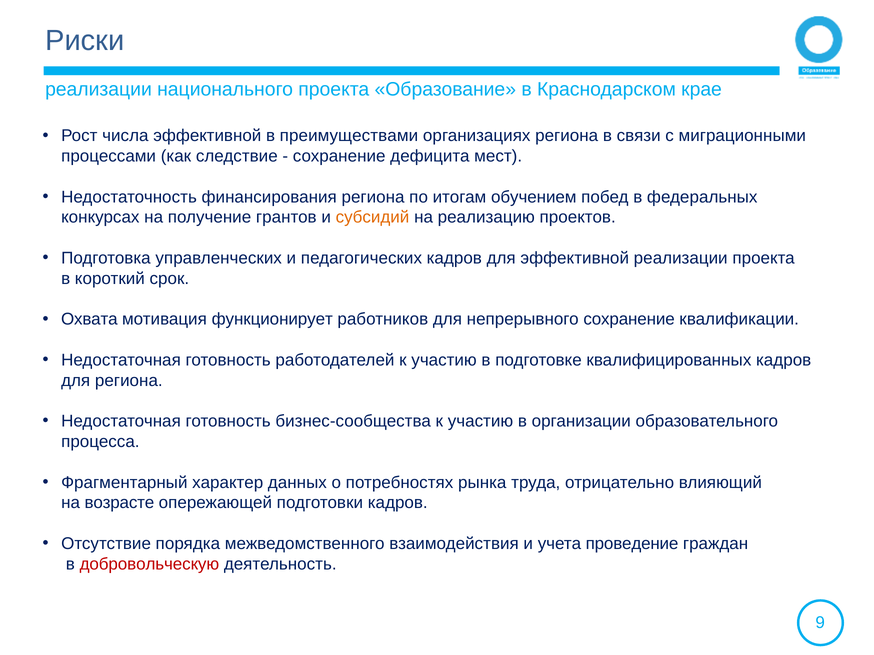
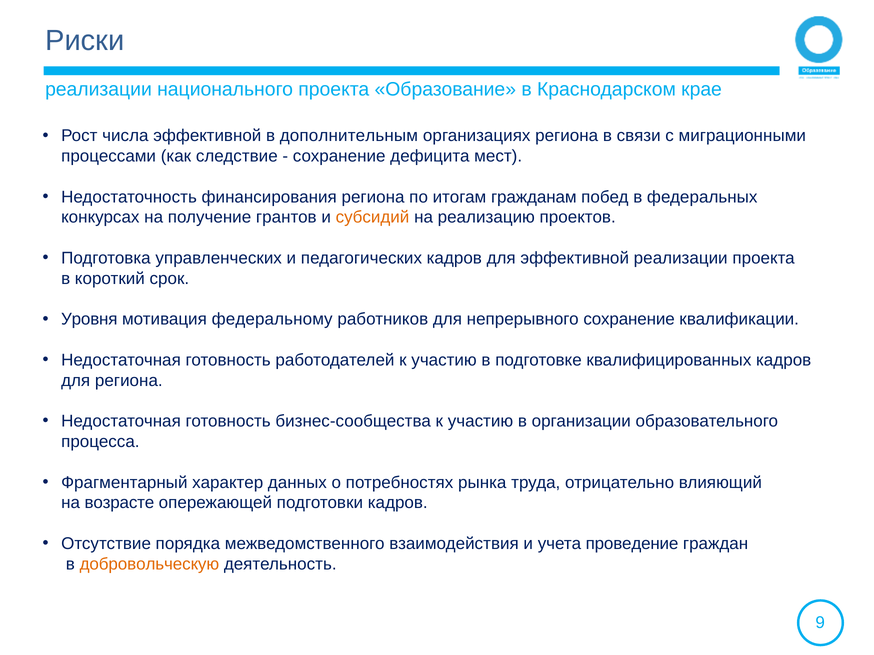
преимуществами: преимуществами -> дополнительным
обучением: обучением -> гражданам
Охвата: Охвата -> Уровня
функционирует: функционирует -> федеральному
добровольческую colour: red -> orange
